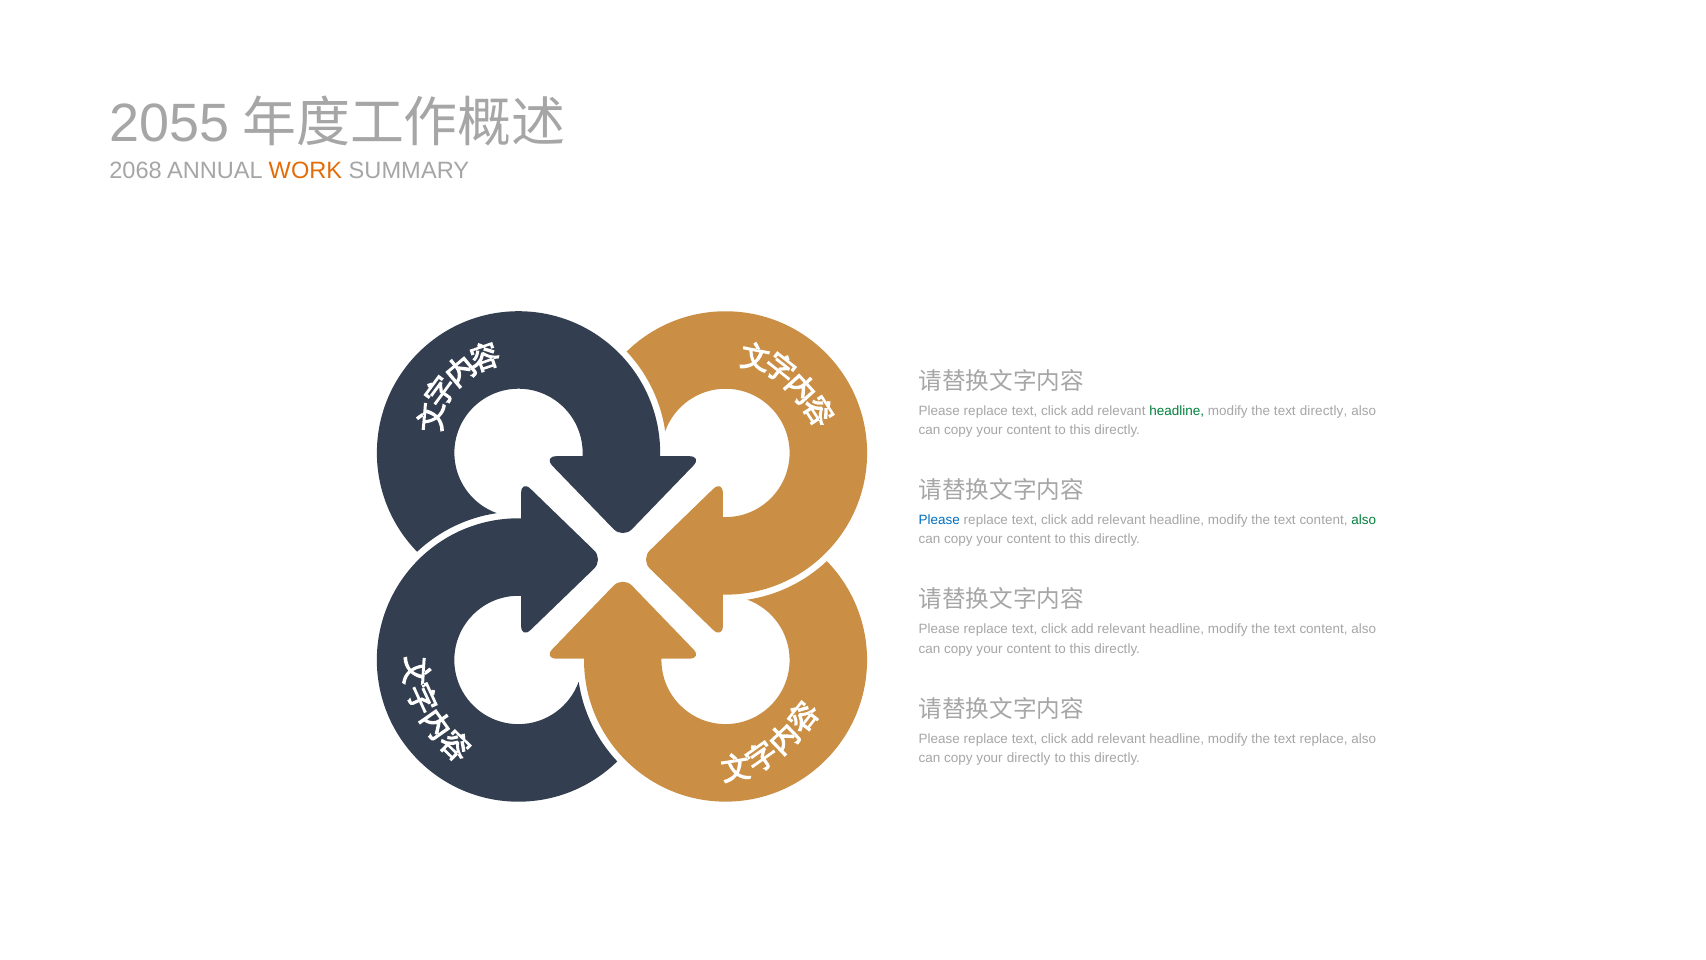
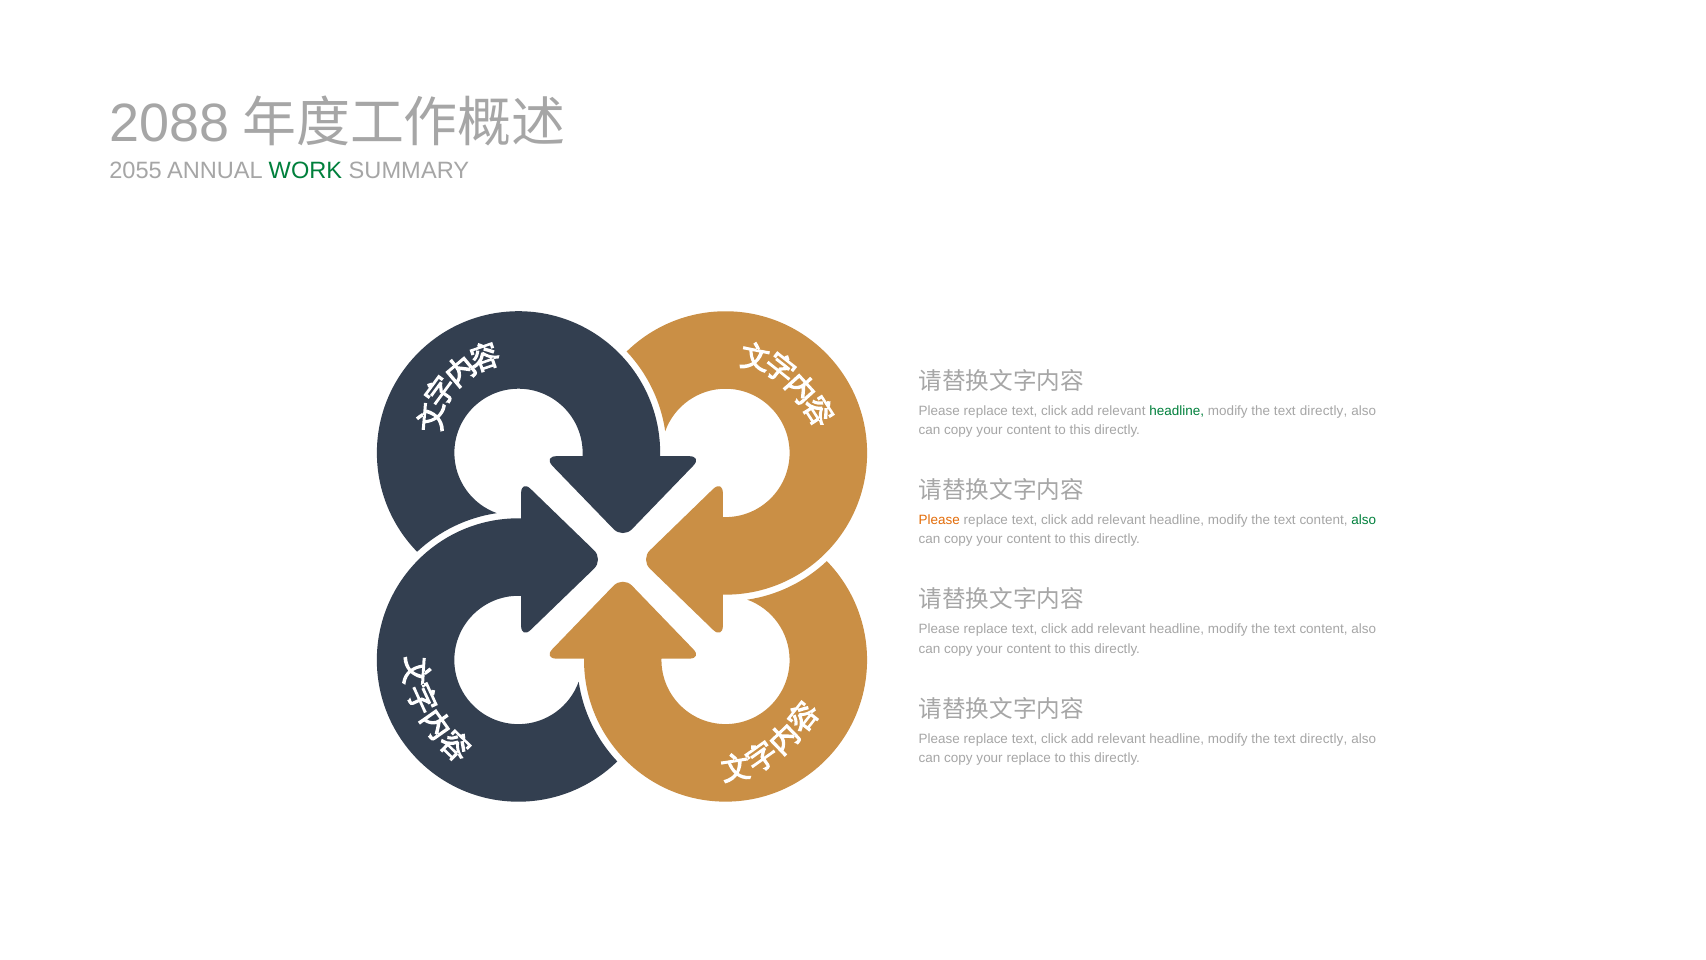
2055: 2055 -> 2088
2068: 2068 -> 2055
WORK colour: orange -> green
Please at (939, 520) colour: blue -> orange
replace at (1324, 738): replace -> directly
your directly: directly -> replace
